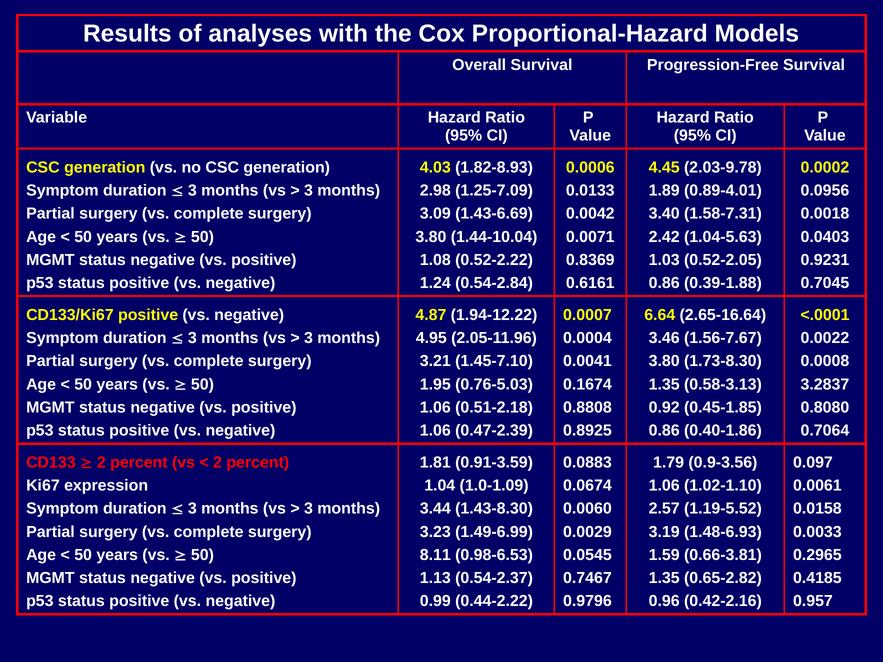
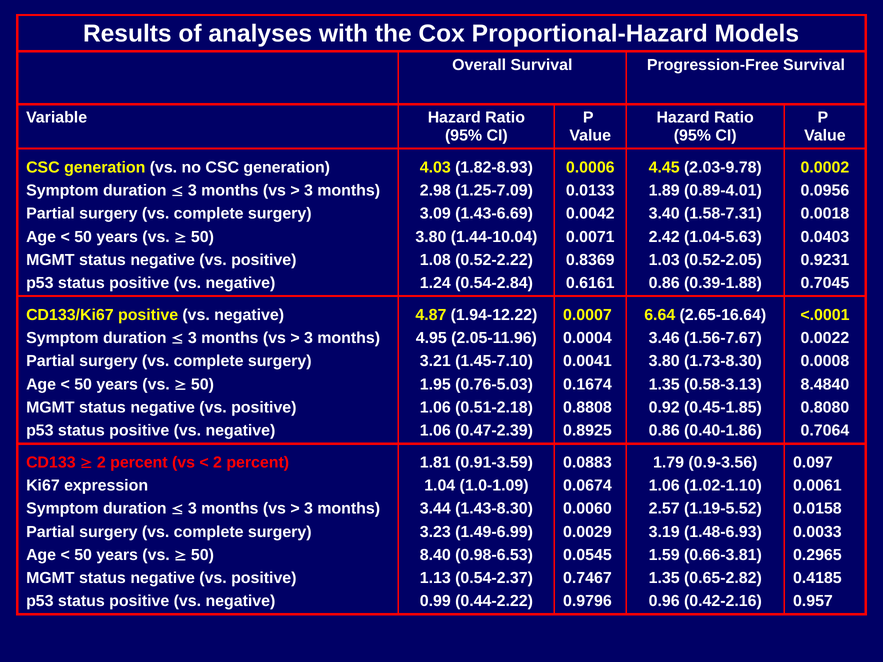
3.2837: 3.2837 -> 8.4840
8.11: 8.11 -> 8.40
